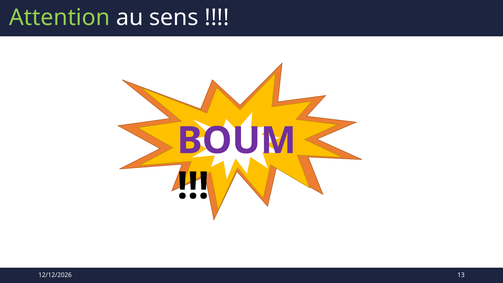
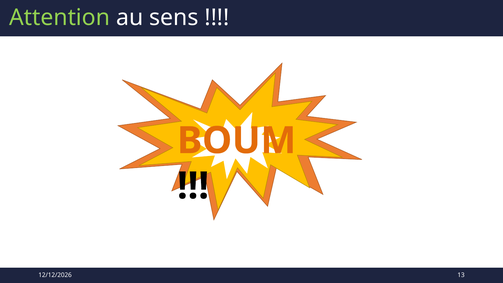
BOUM colour: purple -> orange
